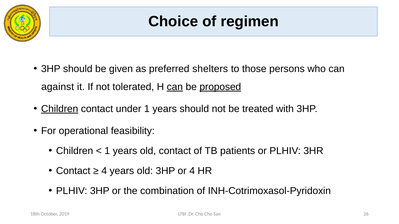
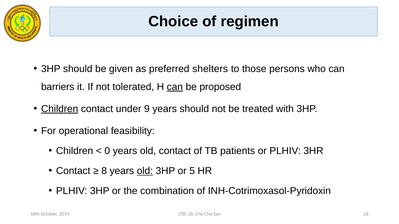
against: against -> barriers
proposed underline: present -> none
under 1: 1 -> 9
1 at (107, 151): 1 -> 0
4 at (104, 171): 4 -> 8
old at (145, 171) underline: none -> present
or 4: 4 -> 5
